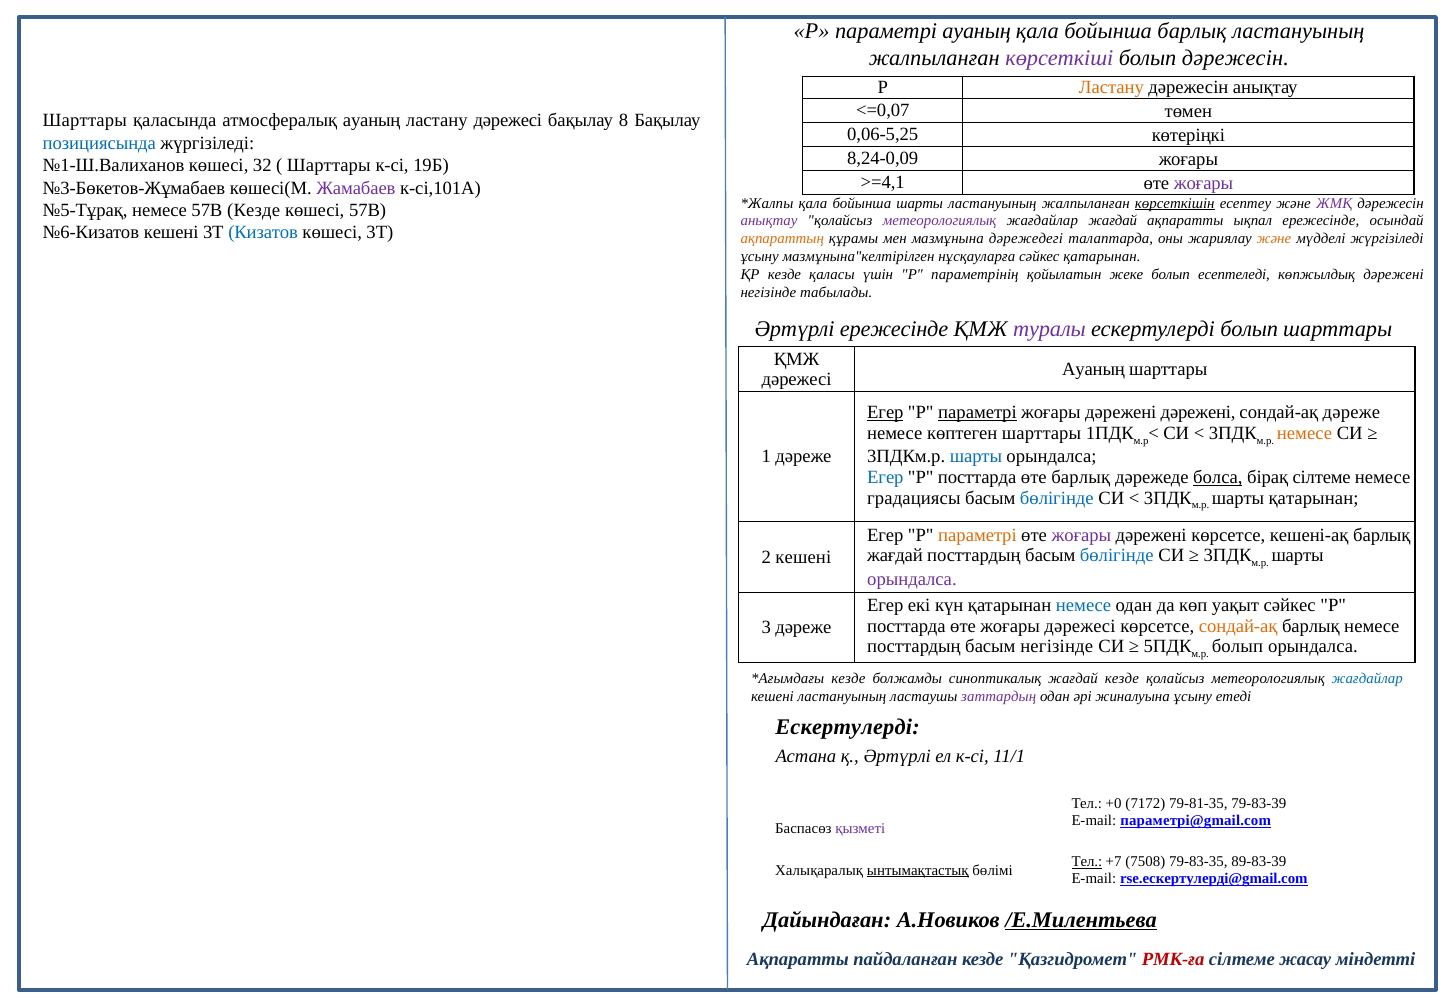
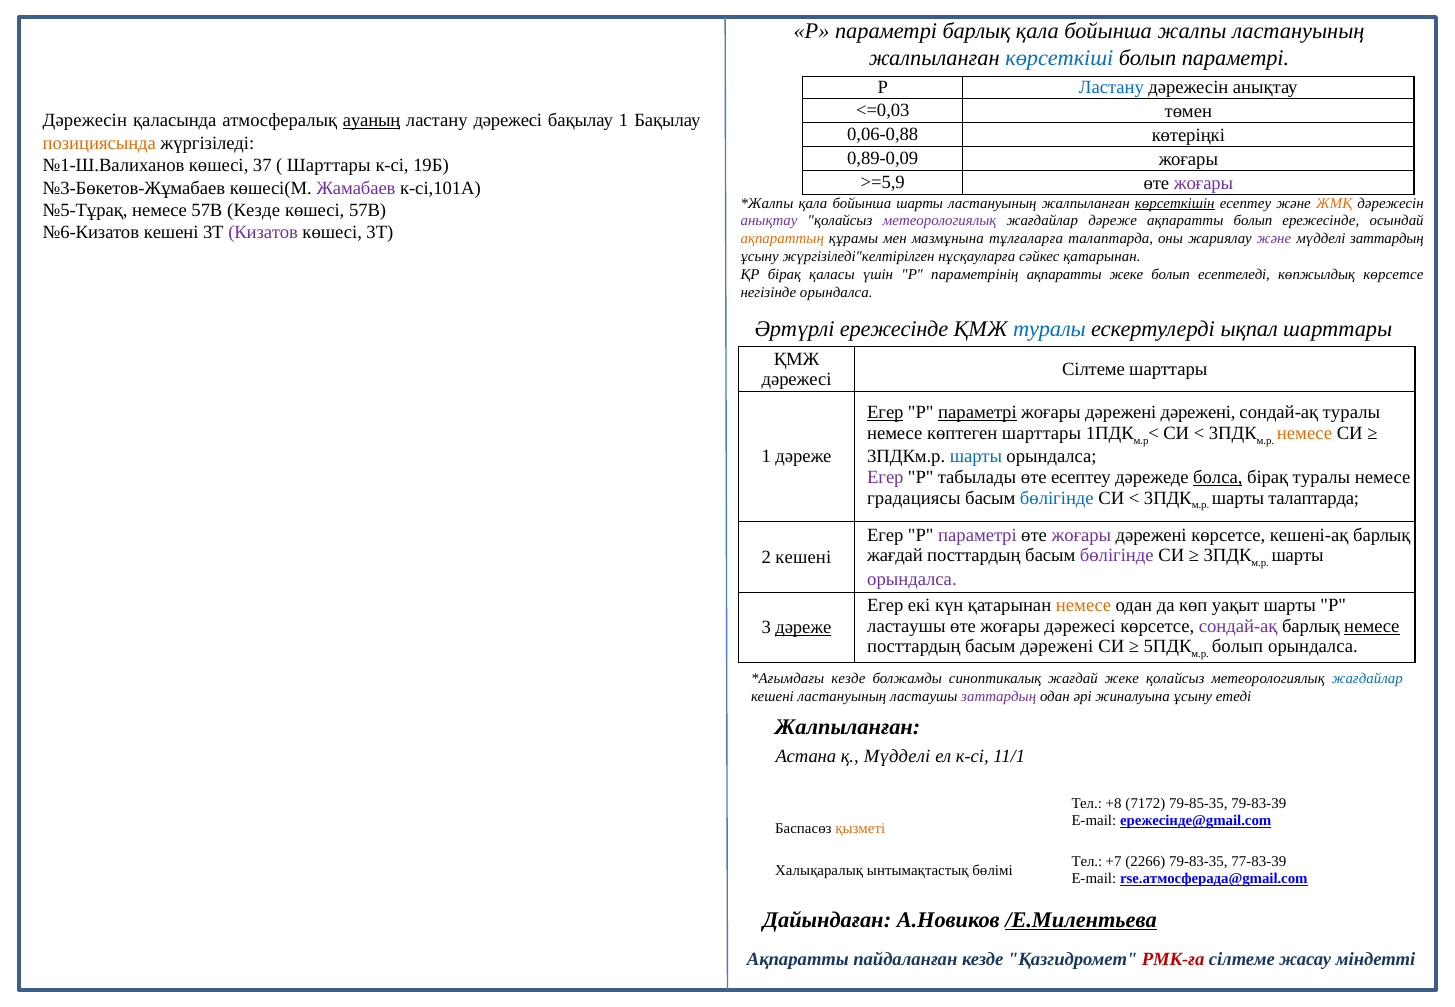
параметрі ауаның: ауаның -> барлық
бойынша барлық: барлық -> жалпы
көрсеткіші colour: purple -> blue
болып дәрежесін: дәрежесін -> параметрі
Ластану at (1111, 88) colour: orange -> blue
<=0,07: <=0,07 -> <=0,03
Шарттары at (85, 121): Шарттары -> Дәрежесін
ауаның at (372, 121) underline: none -> present
бақылау 8: 8 -> 1
0,06-5,25: 0,06-5,25 -> 0,06-0,88
позициясында colour: blue -> orange
8,24-0,09: 8,24-0,09 -> 0,89-0,09
32: 32 -> 37
>=4,1: >=4,1 -> >=5,9
ЖМҚ colour: purple -> orange
жағдайлар жағдай: жағдай -> дәреже
ақпаратты ықпал: ықпал -> болып
Кизатов colour: blue -> purple
дәрежедегі: дәрежедегі -> тұлғаларға
және at (1274, 239) colour: orange -> purple
мүдделі жүргізіледі: жүргізіледі -> заттардың
мазмұнына"келтірілген: мазмұнына"келтірілген -> жүргізіледі"келтірілген
ҚР кезде: кезде -> бірақ
параметрінің қойылатын: қойылатын -> ақпаратты
көпжылдық дәрежені: дәрежені -> көрсетсе
негізінде табылады: табылады -> орындалса
туралы at (1049, 329) colour: purple -> blue
ескертулерді болып: болып -> ықпал
Ауаның at (1094, 369): Ауаның -> Сілтеме
сондай-ақ дәреже: дәреже -> туралы
Егер at (885, 478) colour: blue -> purple
P посттарда: посттарда -> табылады
өте барлық: барлық -> есептеу
бірақ сілтеме: сілтеме -> туралы
шарты қатарынан: қатарынан -> талаптарда
параметрі at (977, 535) colour: orange -> purple
бөлігінде at (1117, 556) colour: blue -> purple
немесе at (1083, 606) colour: blue -> orange
уақыт сәйкес: сәйкес -> шарты
посттарда at (906, 626): посттарда -> ластаушы
сондай-ақ at (1238, 626) colour: orange -> purple
немесе at (1372, 626) underline: none -> present
дәреже at (803, 628) underline: none -> present
басым негізінде: негізінде -> дәрежені
жағдай кезде: кезде -> жеке
Ескертулерді at (848, 728): Ескертулерді -> Жалпыланған
қ Әртүрлі: Әртүрлі -> Мүдделі
+0: +0 -> +8
79-81-35: 79-81-35 -> 79-85-35
параметрі@gmail.com: параметрі@gmail.com -> ережесінде@gmail.com
қызметі colour: purple -> orange
Тел at (1087, 862) underline: present -> none
7508: 7508 -> 2266
89-83-39: 89-83-39 -> 77-83-39
ынтымақтастық underline: present -> none
rse.ескертулерді@gmail.com: rse.ескертулерді@gmail.com -> rse.атмосферада@gmail.com
